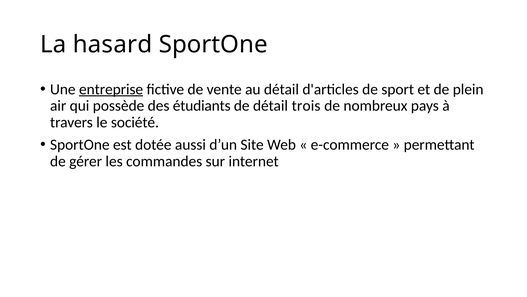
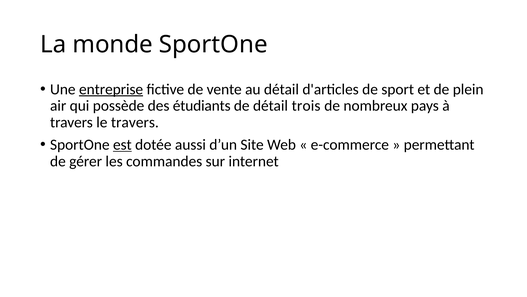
hasard: hasard -> monde
le société: société -> travers
est underline: none -> present
